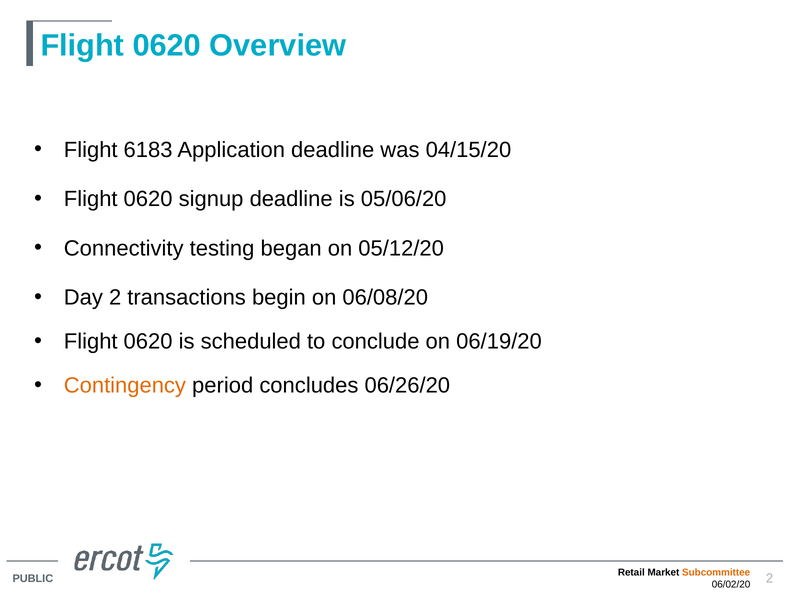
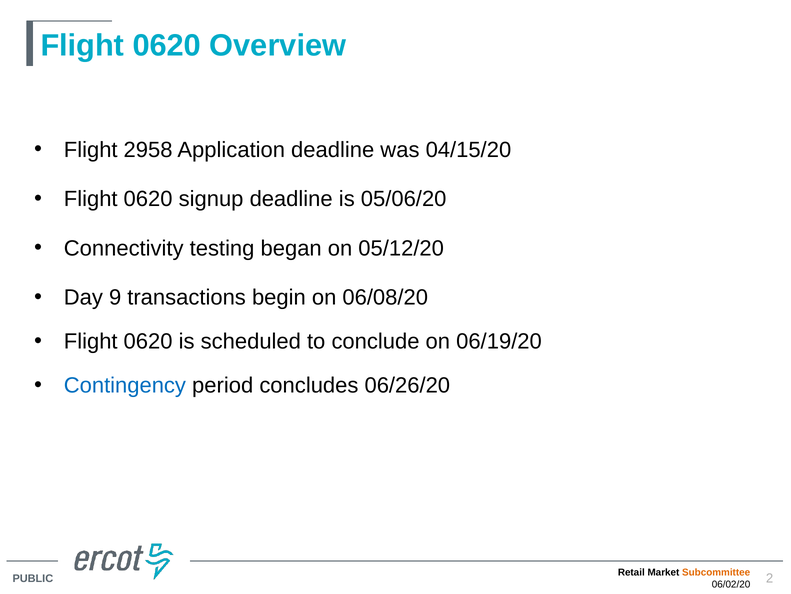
6183: 6183 -> 2958
Day 2: 2 -> 9
Contingency colour: orange -> blue
